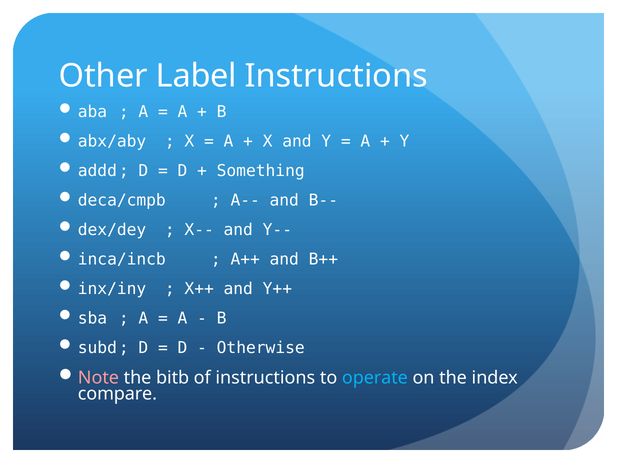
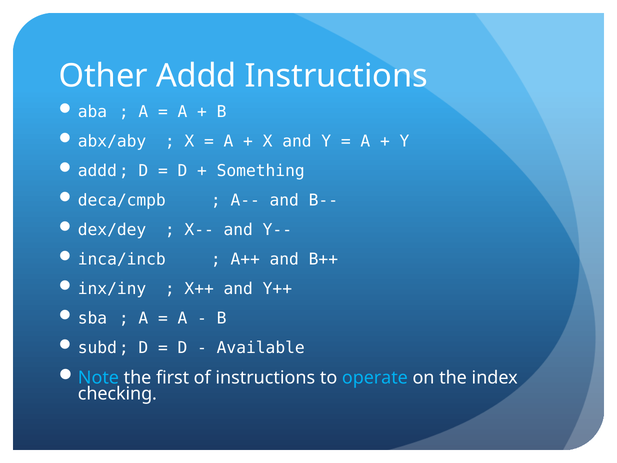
Other Label: Label -> Addd
Otherwise: Otherwise -> Available
Note colour: pink -> light blue
bitb: bitb -> first
compare: compare -> checking
